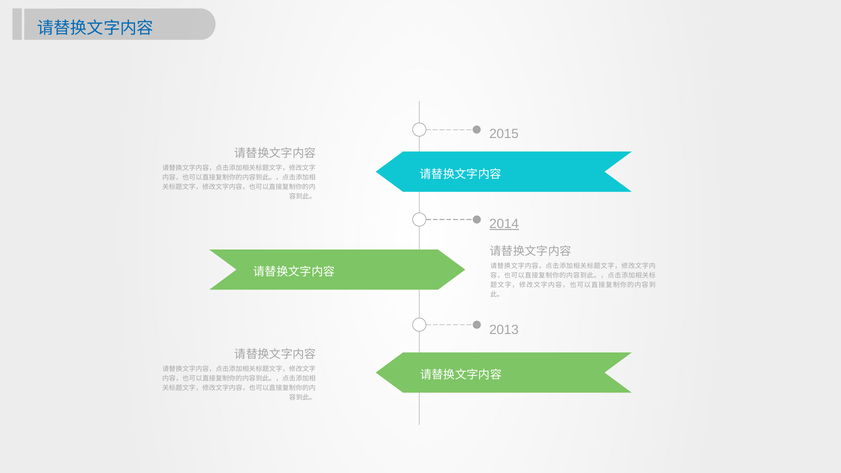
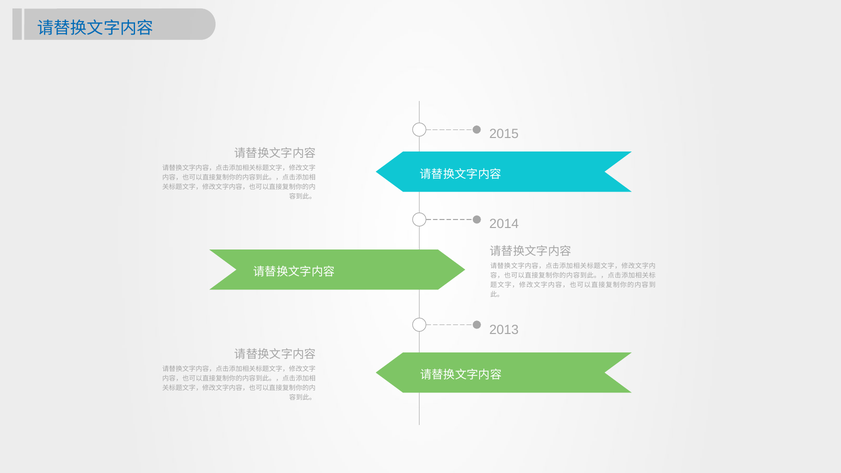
2014 underline: present -> none
